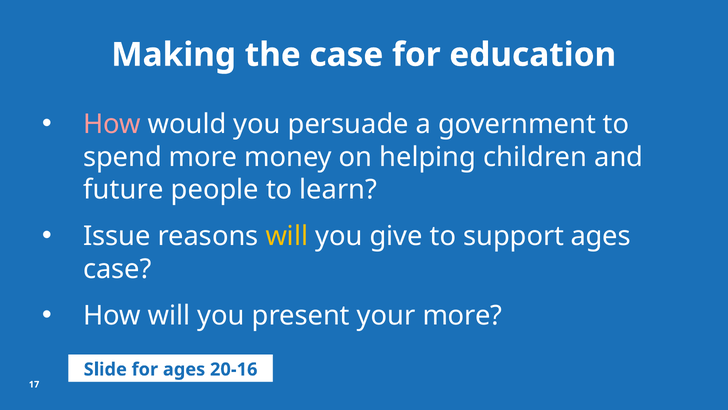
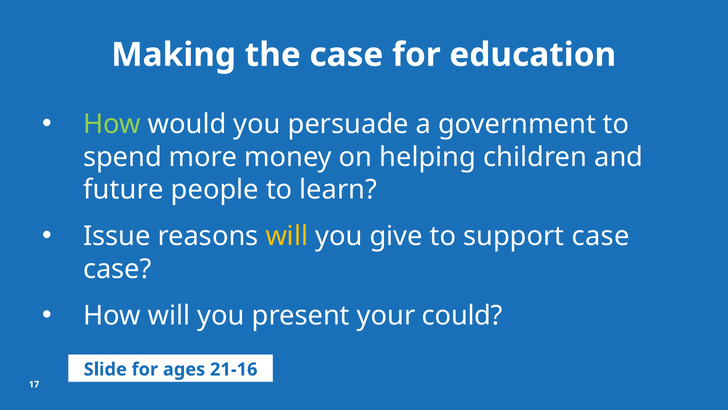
How at (112, 124) colour: pink -> light green
support ages: ages -> case
your more: more -> could
20-16: 20-16 -> 21-16
